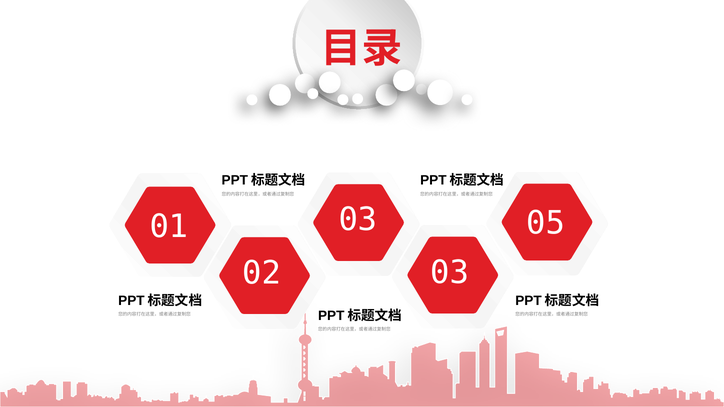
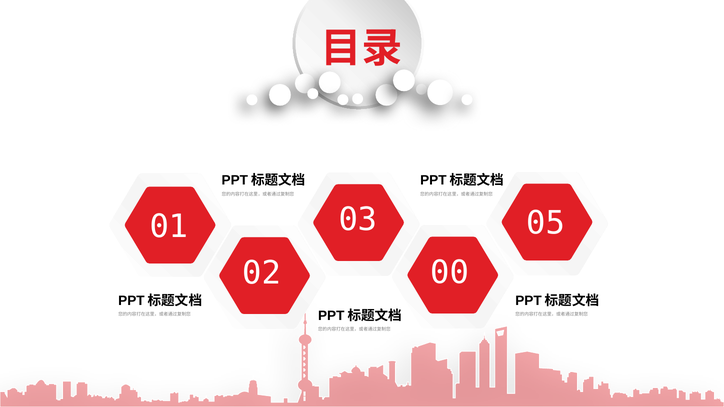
02 03: 03 -> 00
